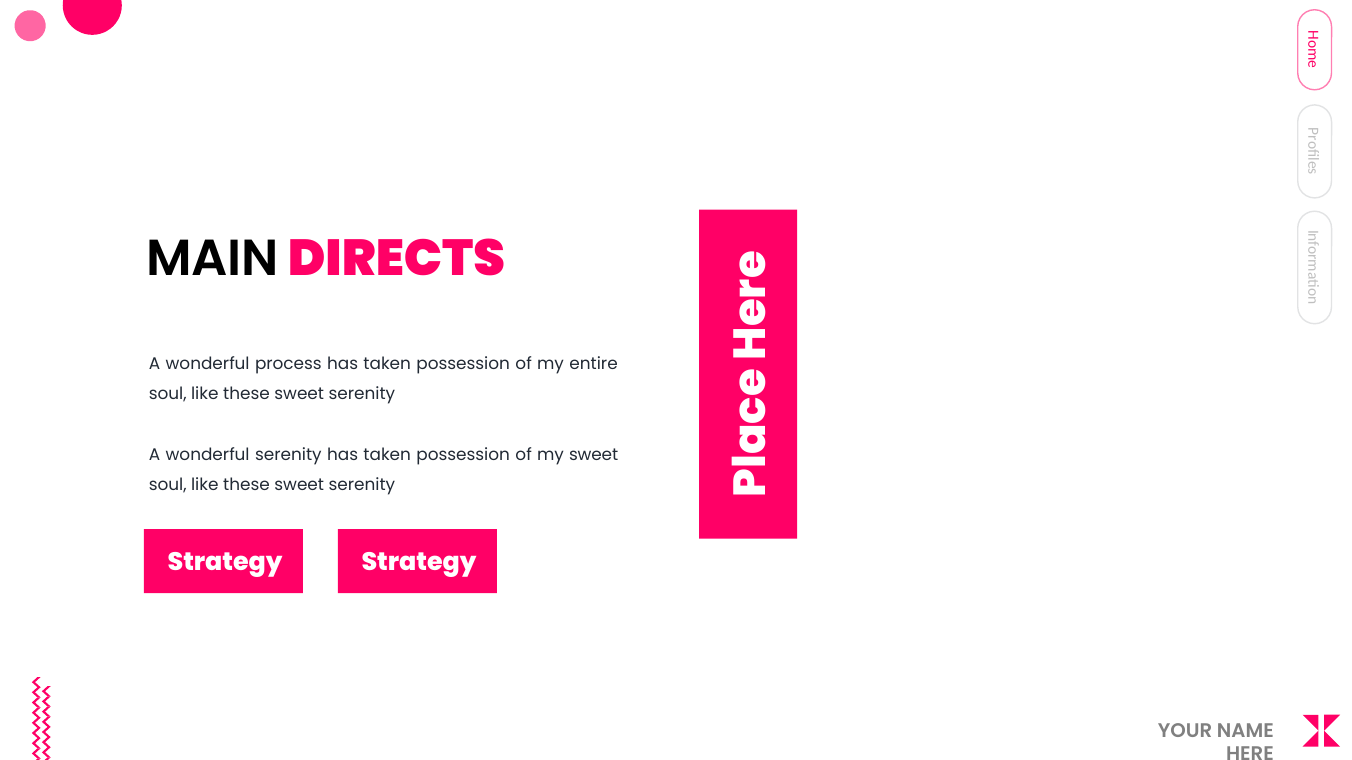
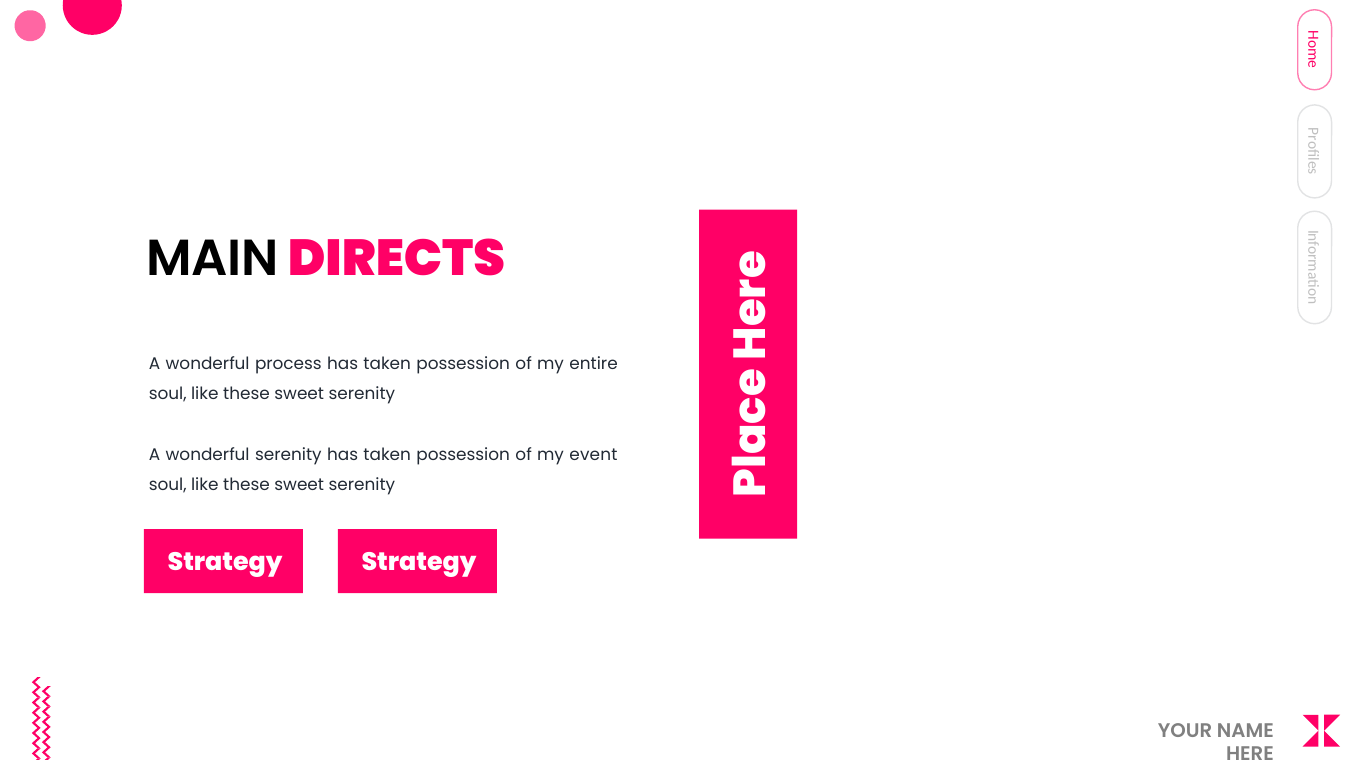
my sweet: sweet -> event
